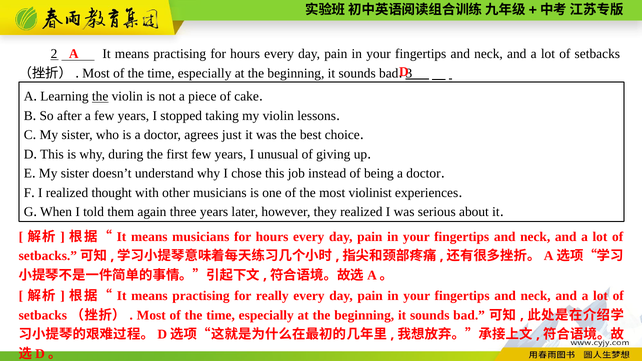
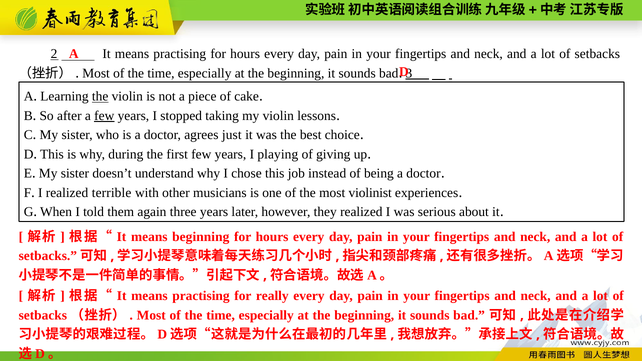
few at (104, 116) underline: none -> present
unusual: unusual -> playing
thought: thought -> terrible
means musicians: musicians -> beginning
